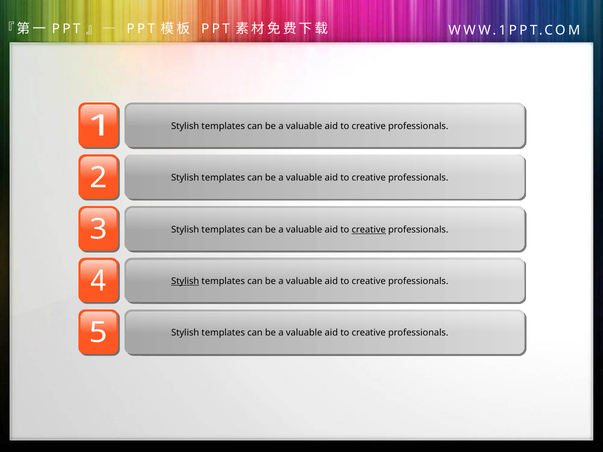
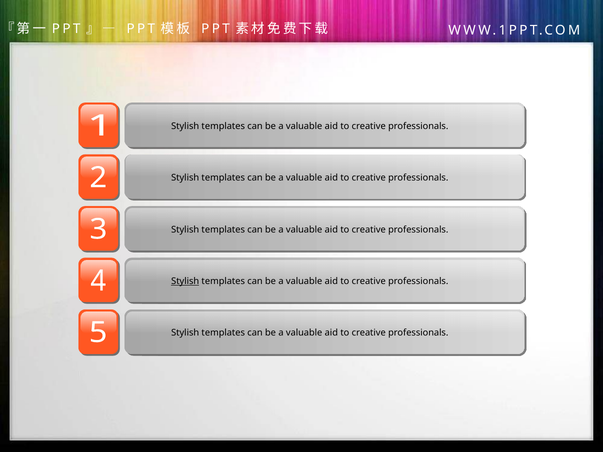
creative at (369, 230) underline: present -> none
